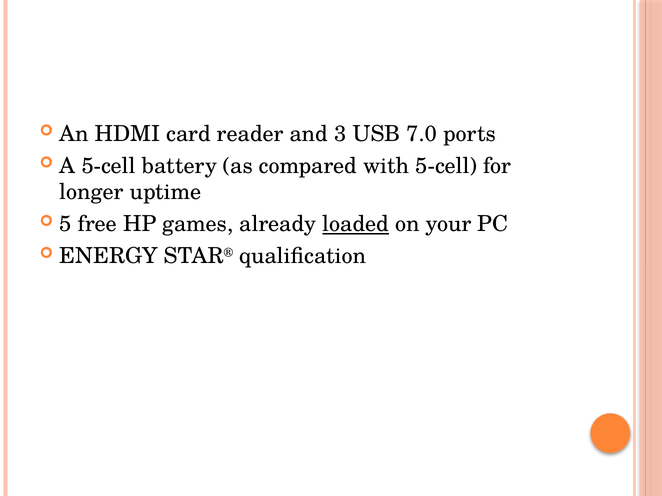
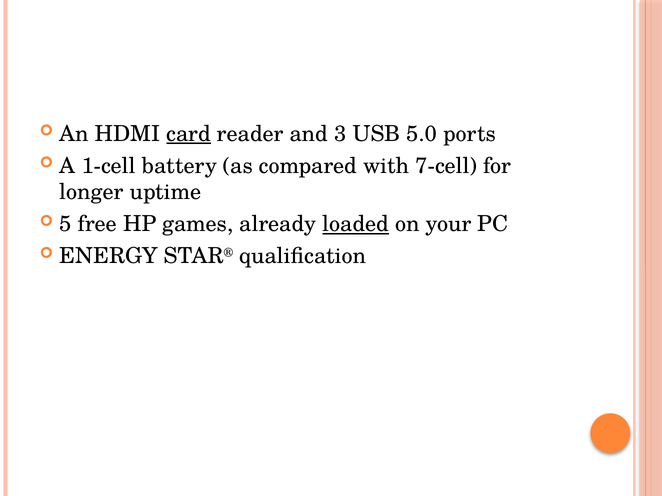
card underline: none -> present
7.0: 7.0 -> 5.0
A 5-cell: 5-cell -> 1-cell
with 5-cell: 5-cell -> 7-cell
